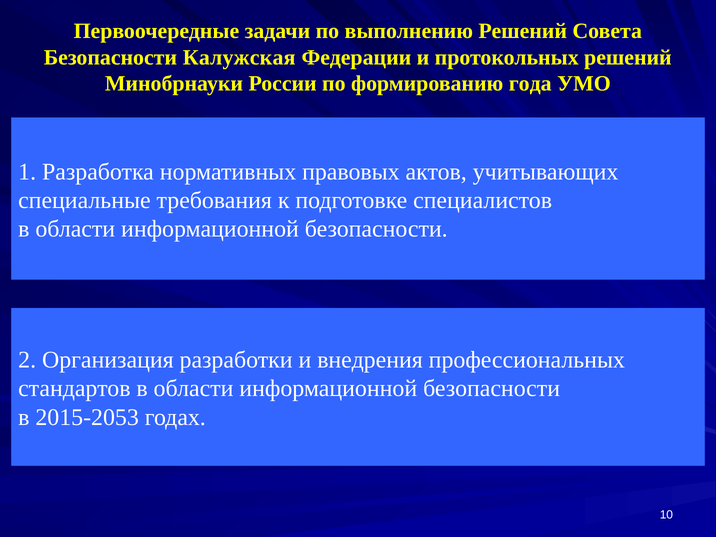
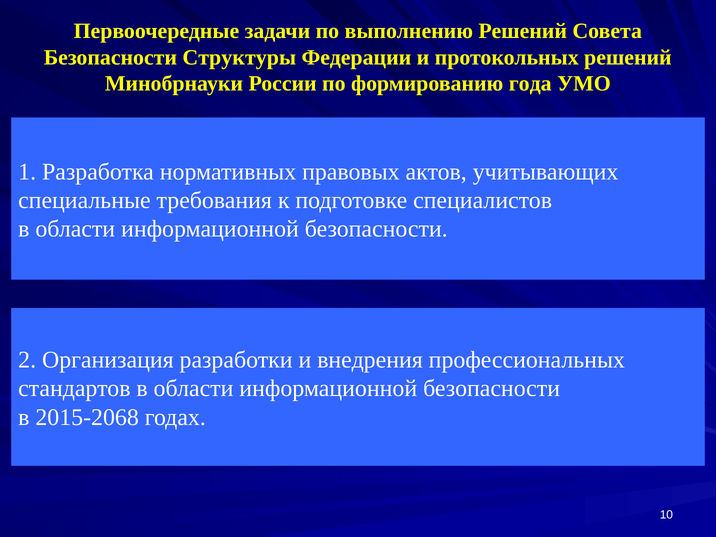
Калужская: Калужская -> Структуры
2015-2053: 2015-2053 -> 2015-2068
